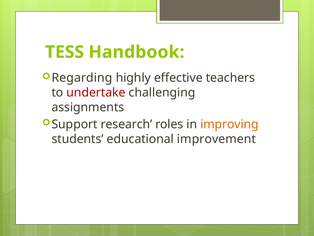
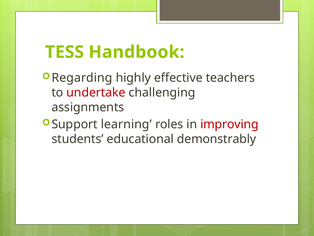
research: research -> learning
improving colour: orange -> red
improvement: improvement -> demonstrably
